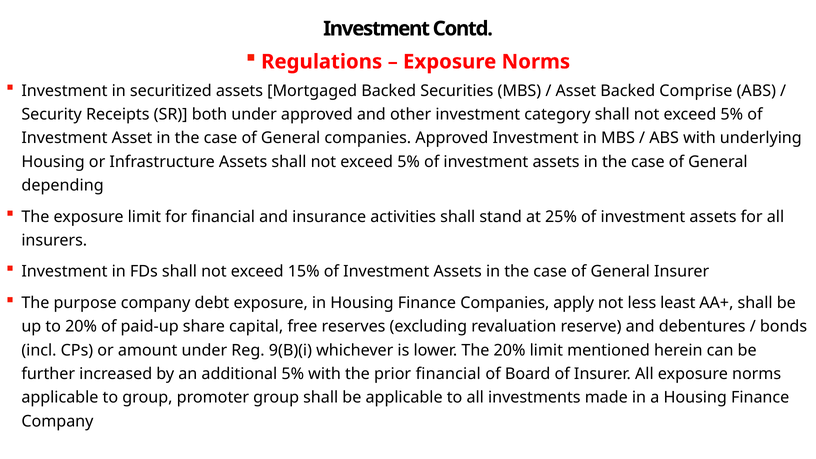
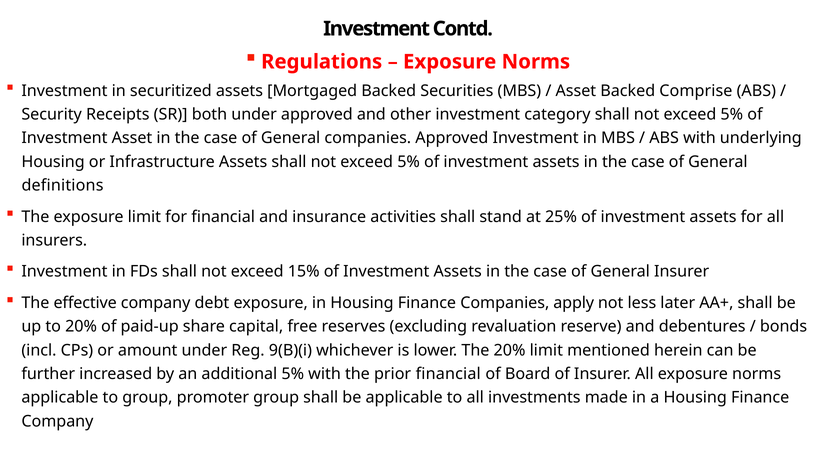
depending: depending -> definitions
purpose: purpose -> effective
least: least -> later
